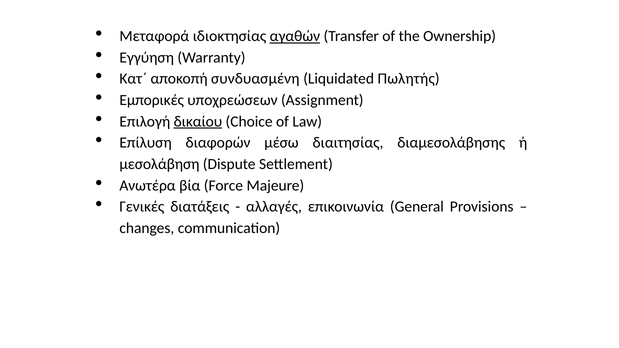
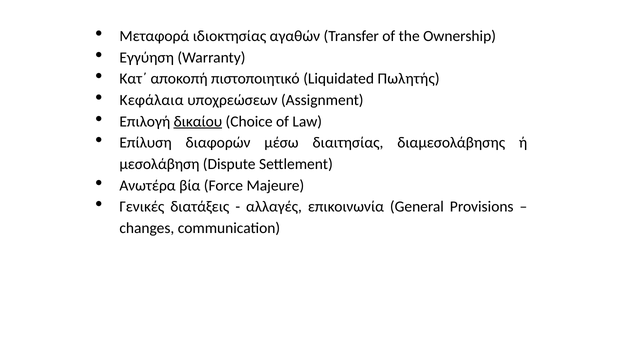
αγαθών underline: present -> none
συνδυασμένη: συνδυασμένη -> πιστοποιητικό
Εμπορικές: Εμπορικές -> Κεφάλαια
